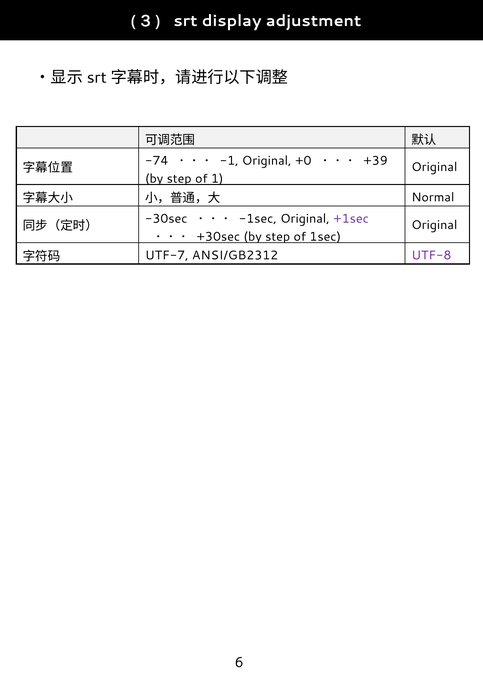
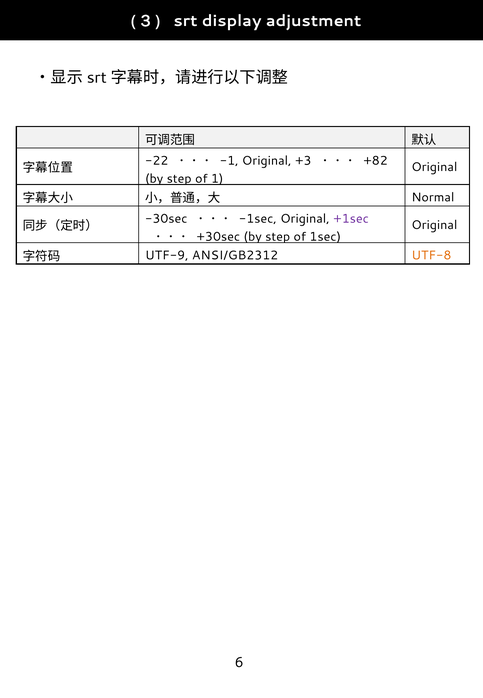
-74: -74 -> -22
+0: +0 -> +3
+39: +39 -> +82
UTF-7: UTF-7 -> UTF-9
UTF-8 colour: purple -> orange
